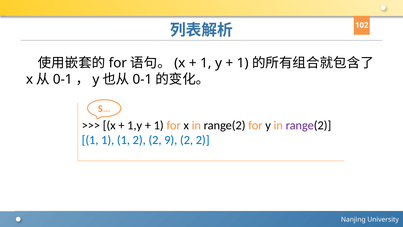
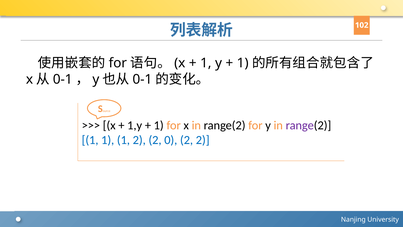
9: 9 -> 0
